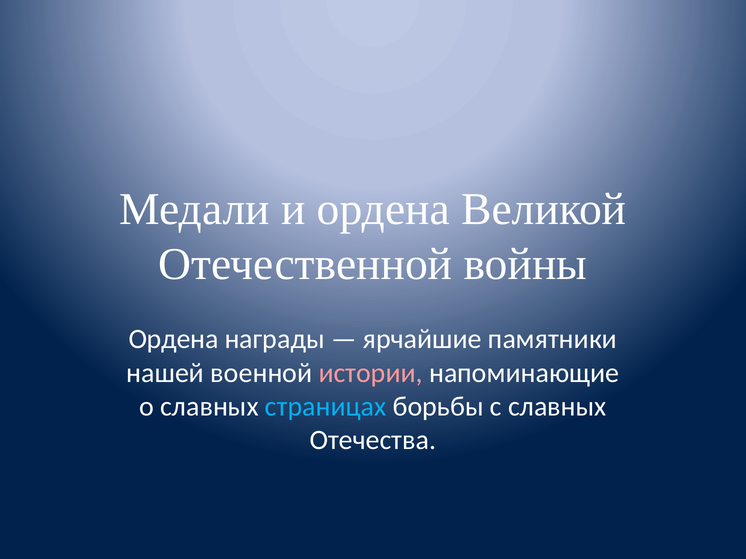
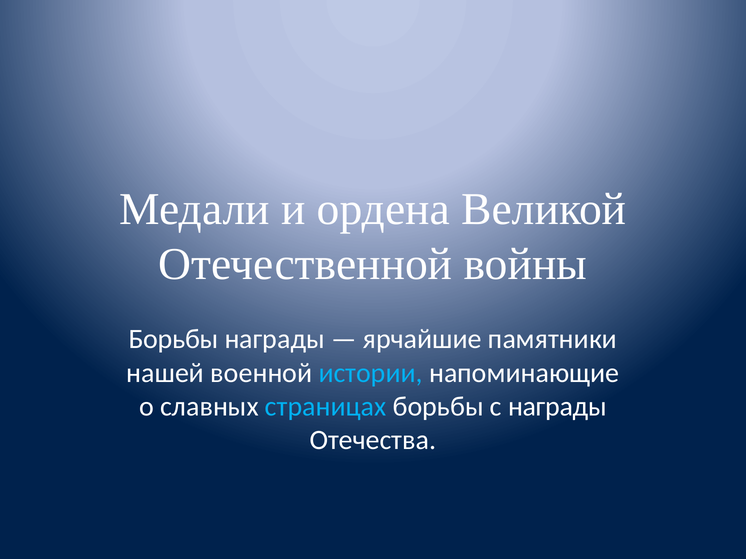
Ордена at (174, 340): Ордена -> Борьбы
истории colour: pink -> light blue
с славных: славных -> награды
